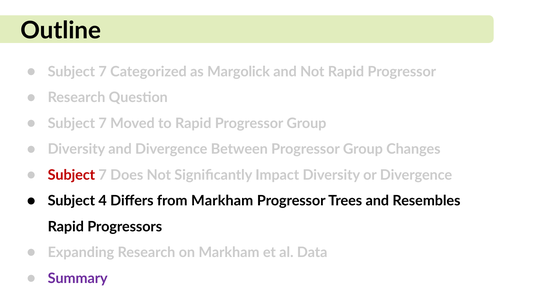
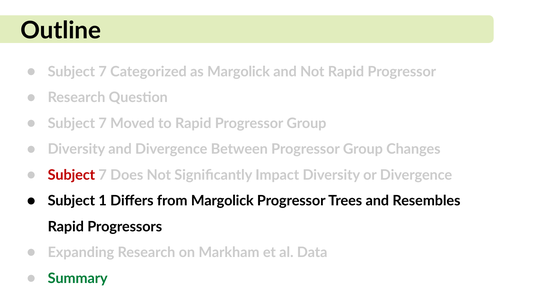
4: 4 -> 1
from Markham: Markham -> Margolick
Summary colour: purple -> green
